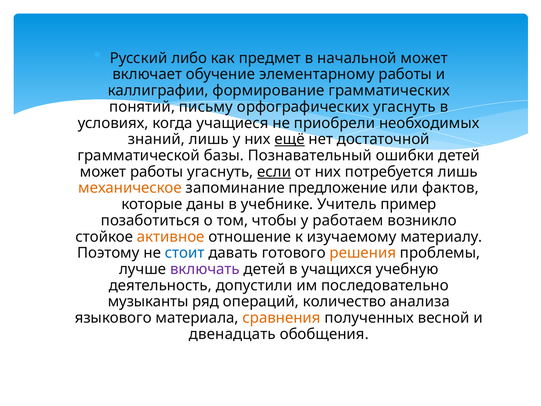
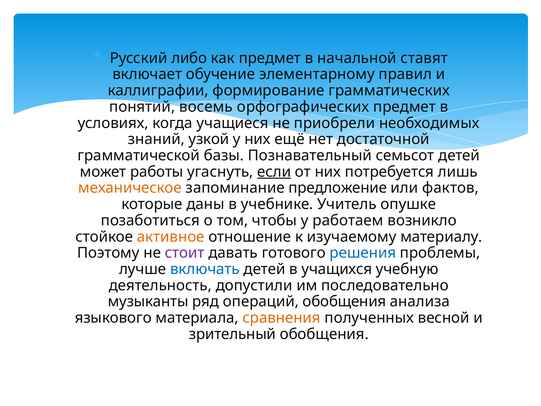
начальной может: может -> ставят
элементарному работы: работы -> правил
письму: письму -> восемь
орфографических угаснуть: угаснуть -> предмет
знаний лишь: лишь -> узкой
ещё underline: present -> none
ошибки: ошибки -> семьсот
пример: пример -> опушке
стоит colour: blue -> purple
решения colour: orange -> blue
включать colour: purple -> blue
операций количество: количество -> обобщения
двенадцать: двенадцать -> зрительный
